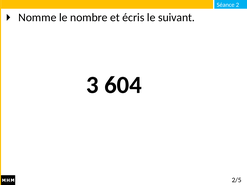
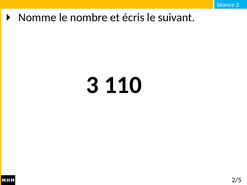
604: 604 -> 110
